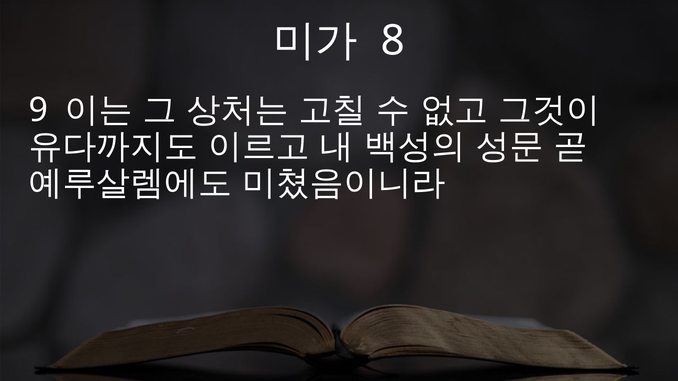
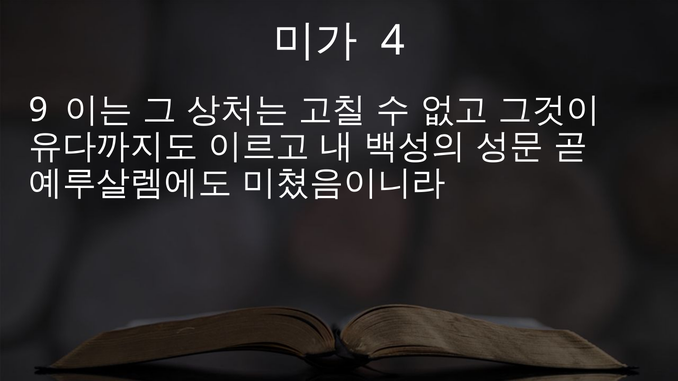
8: 8 -> 4
